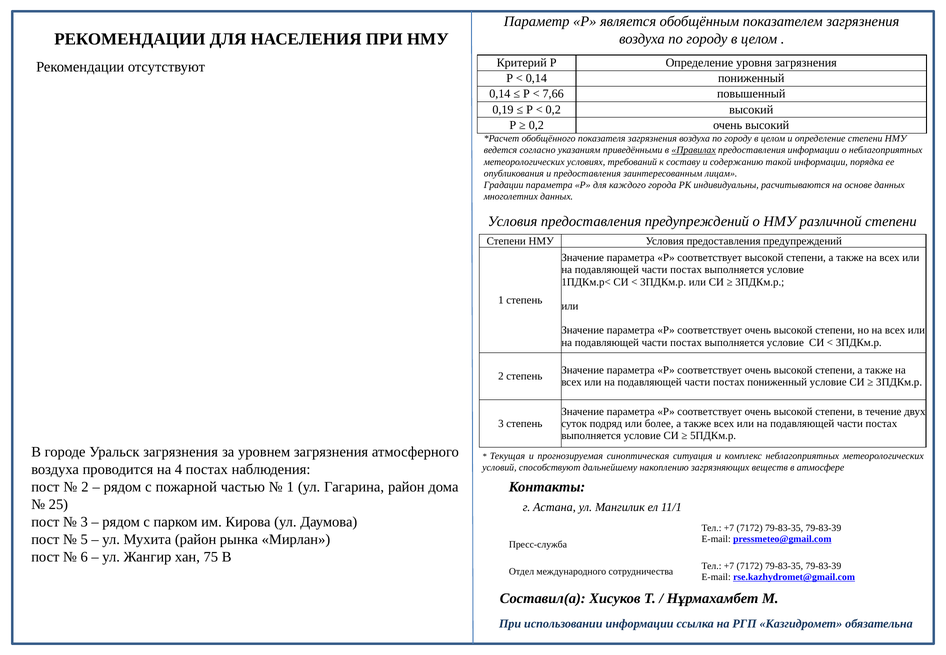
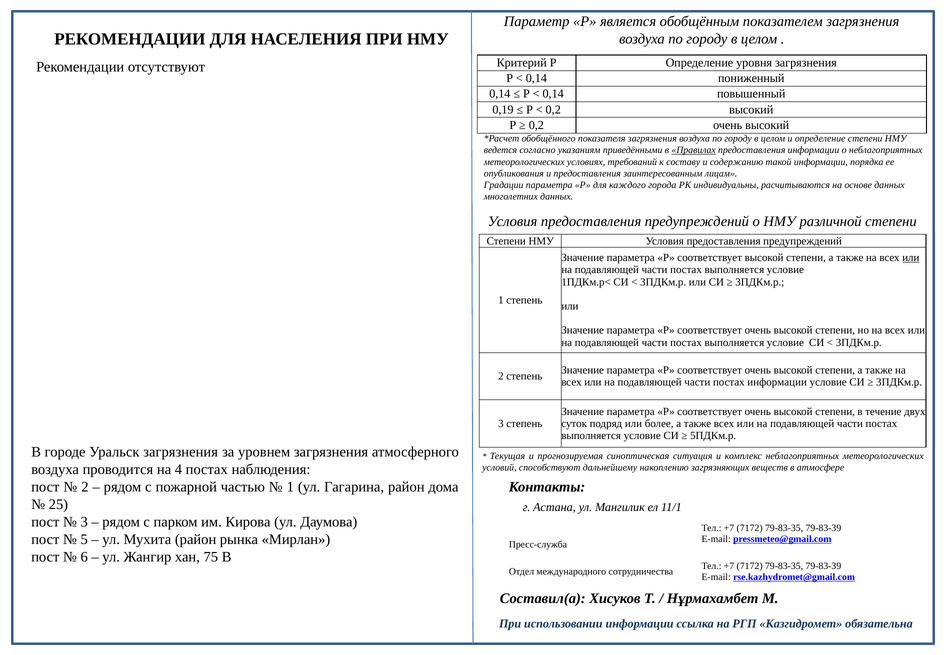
7,66 at (553, 94): 7,66 -> 0,14
или at (911, 258) underline: none -> present
постах пониженный: пониженный -> информации
